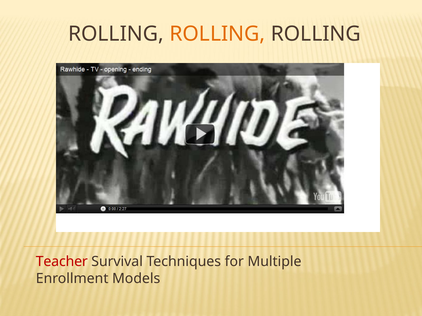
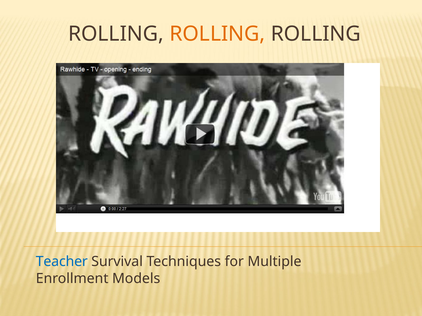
Teacher colour: red -> blue
